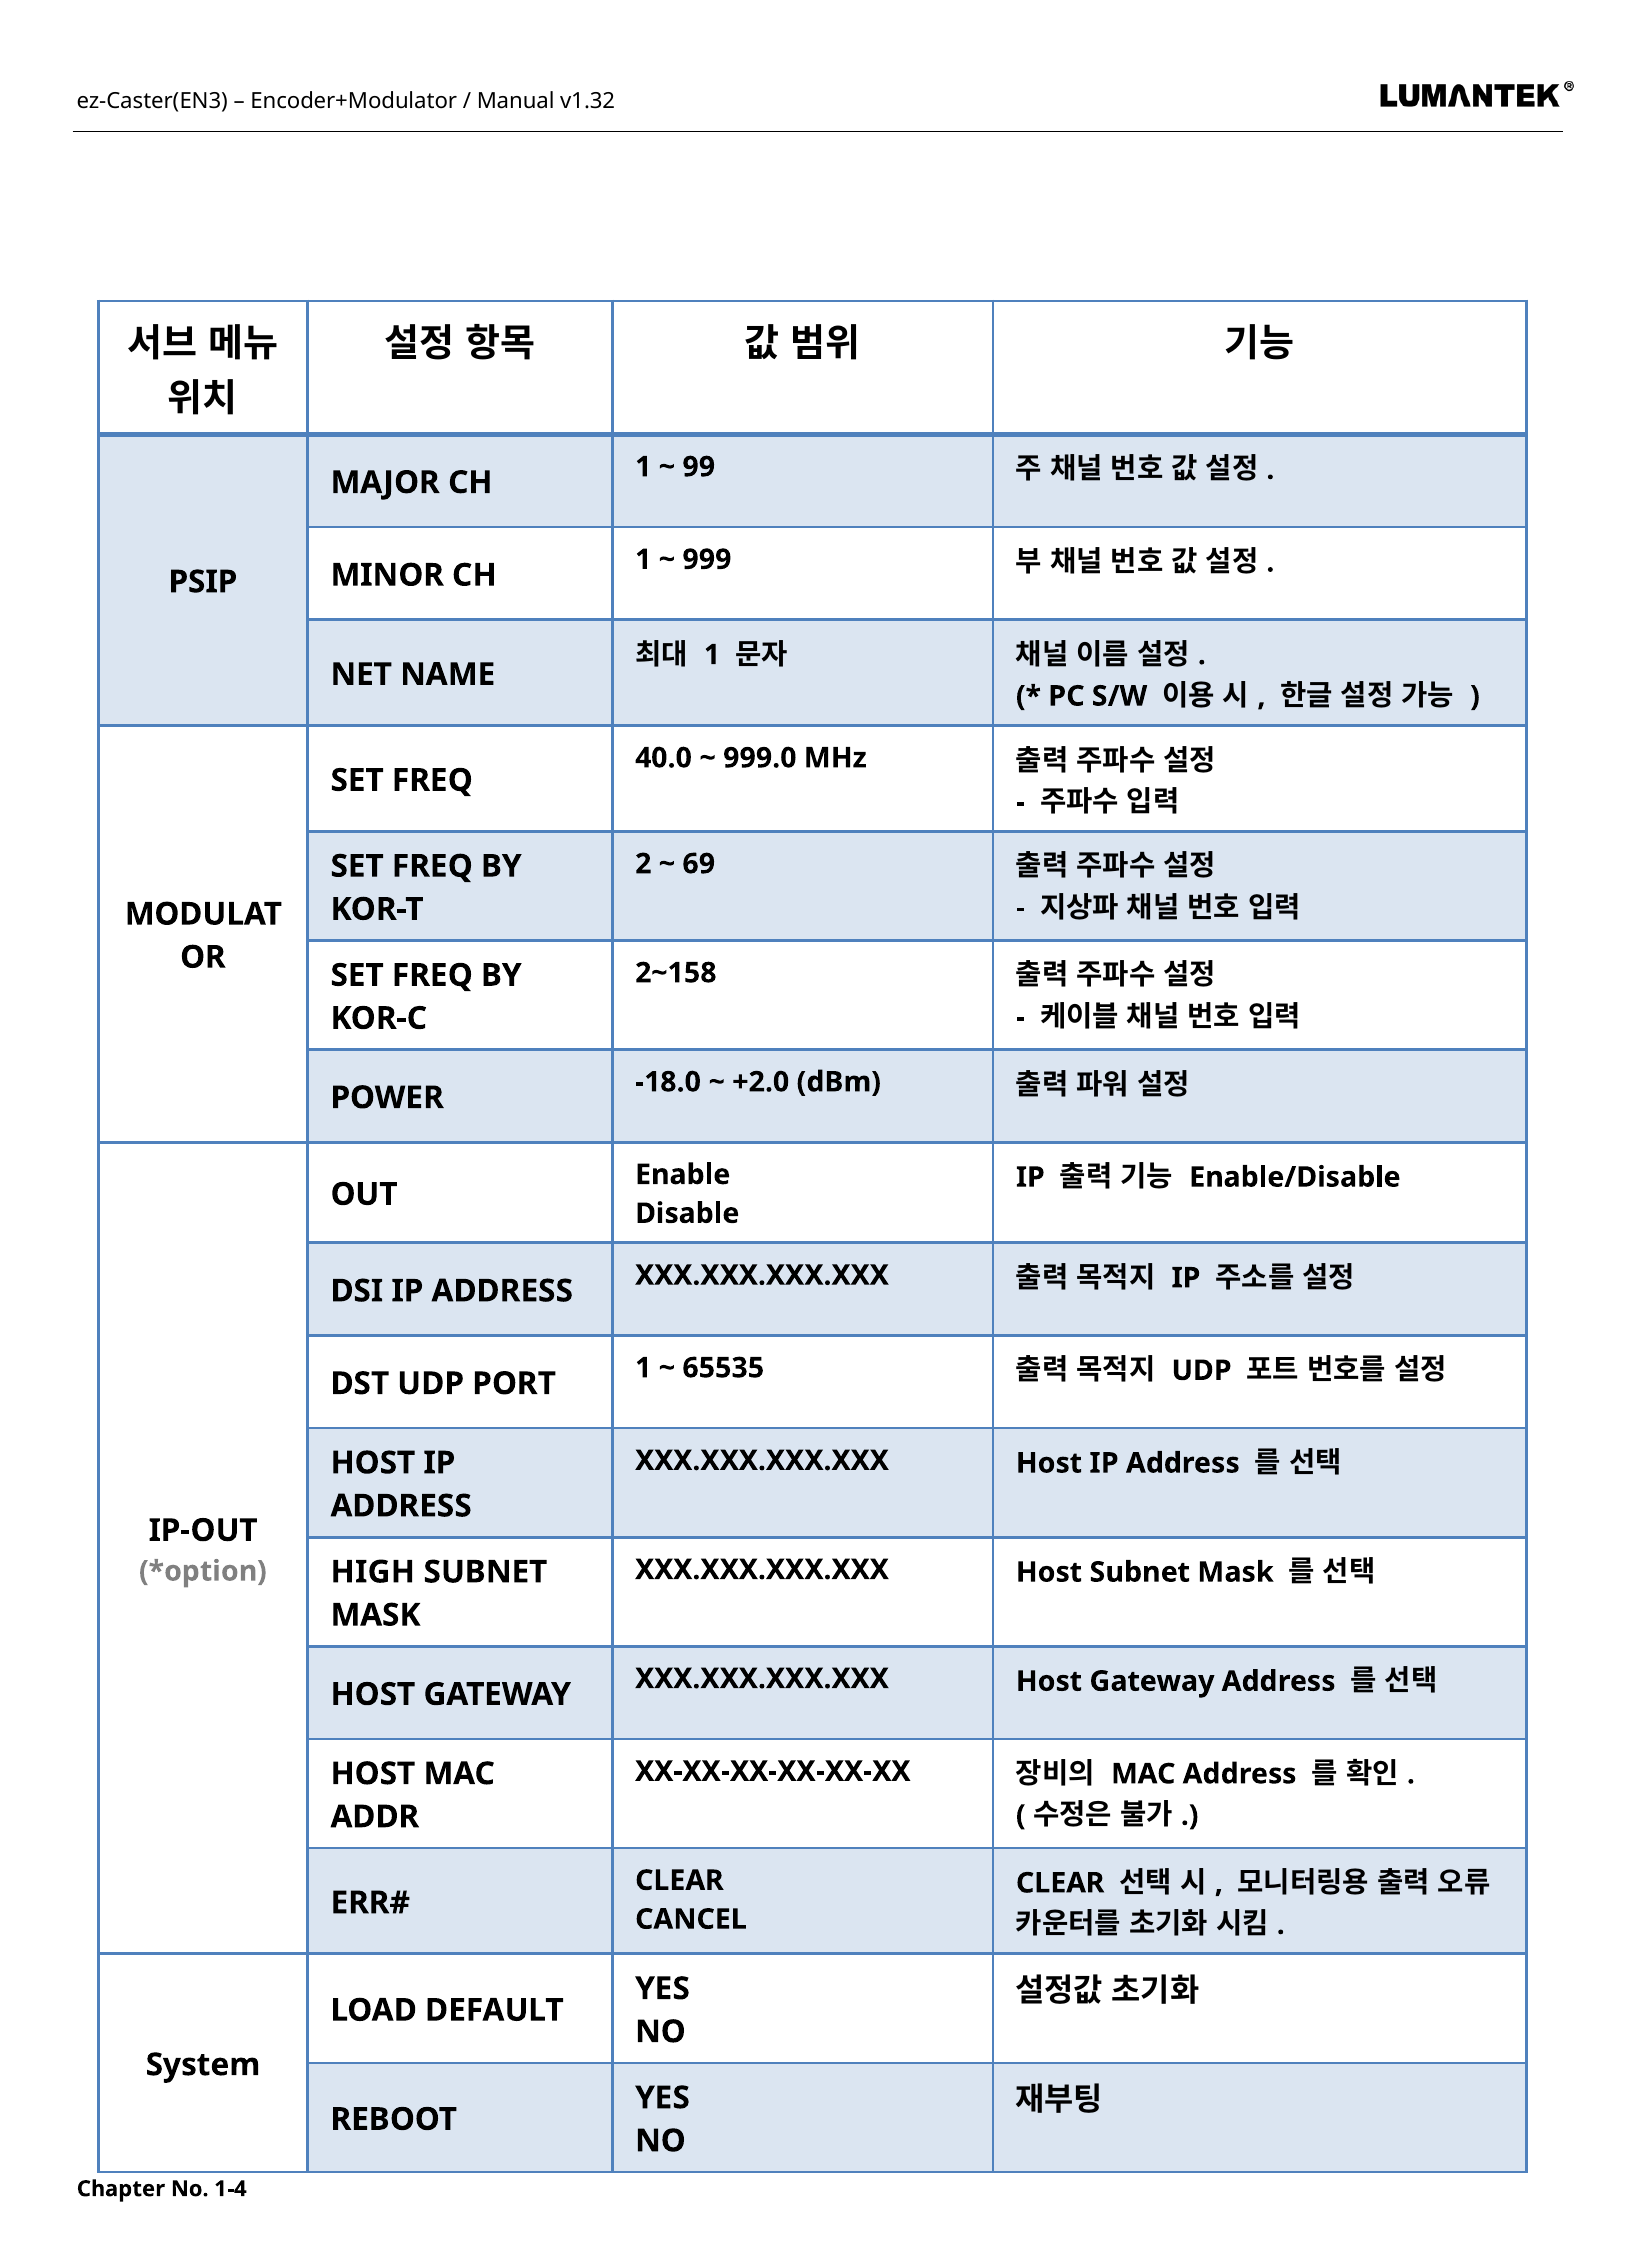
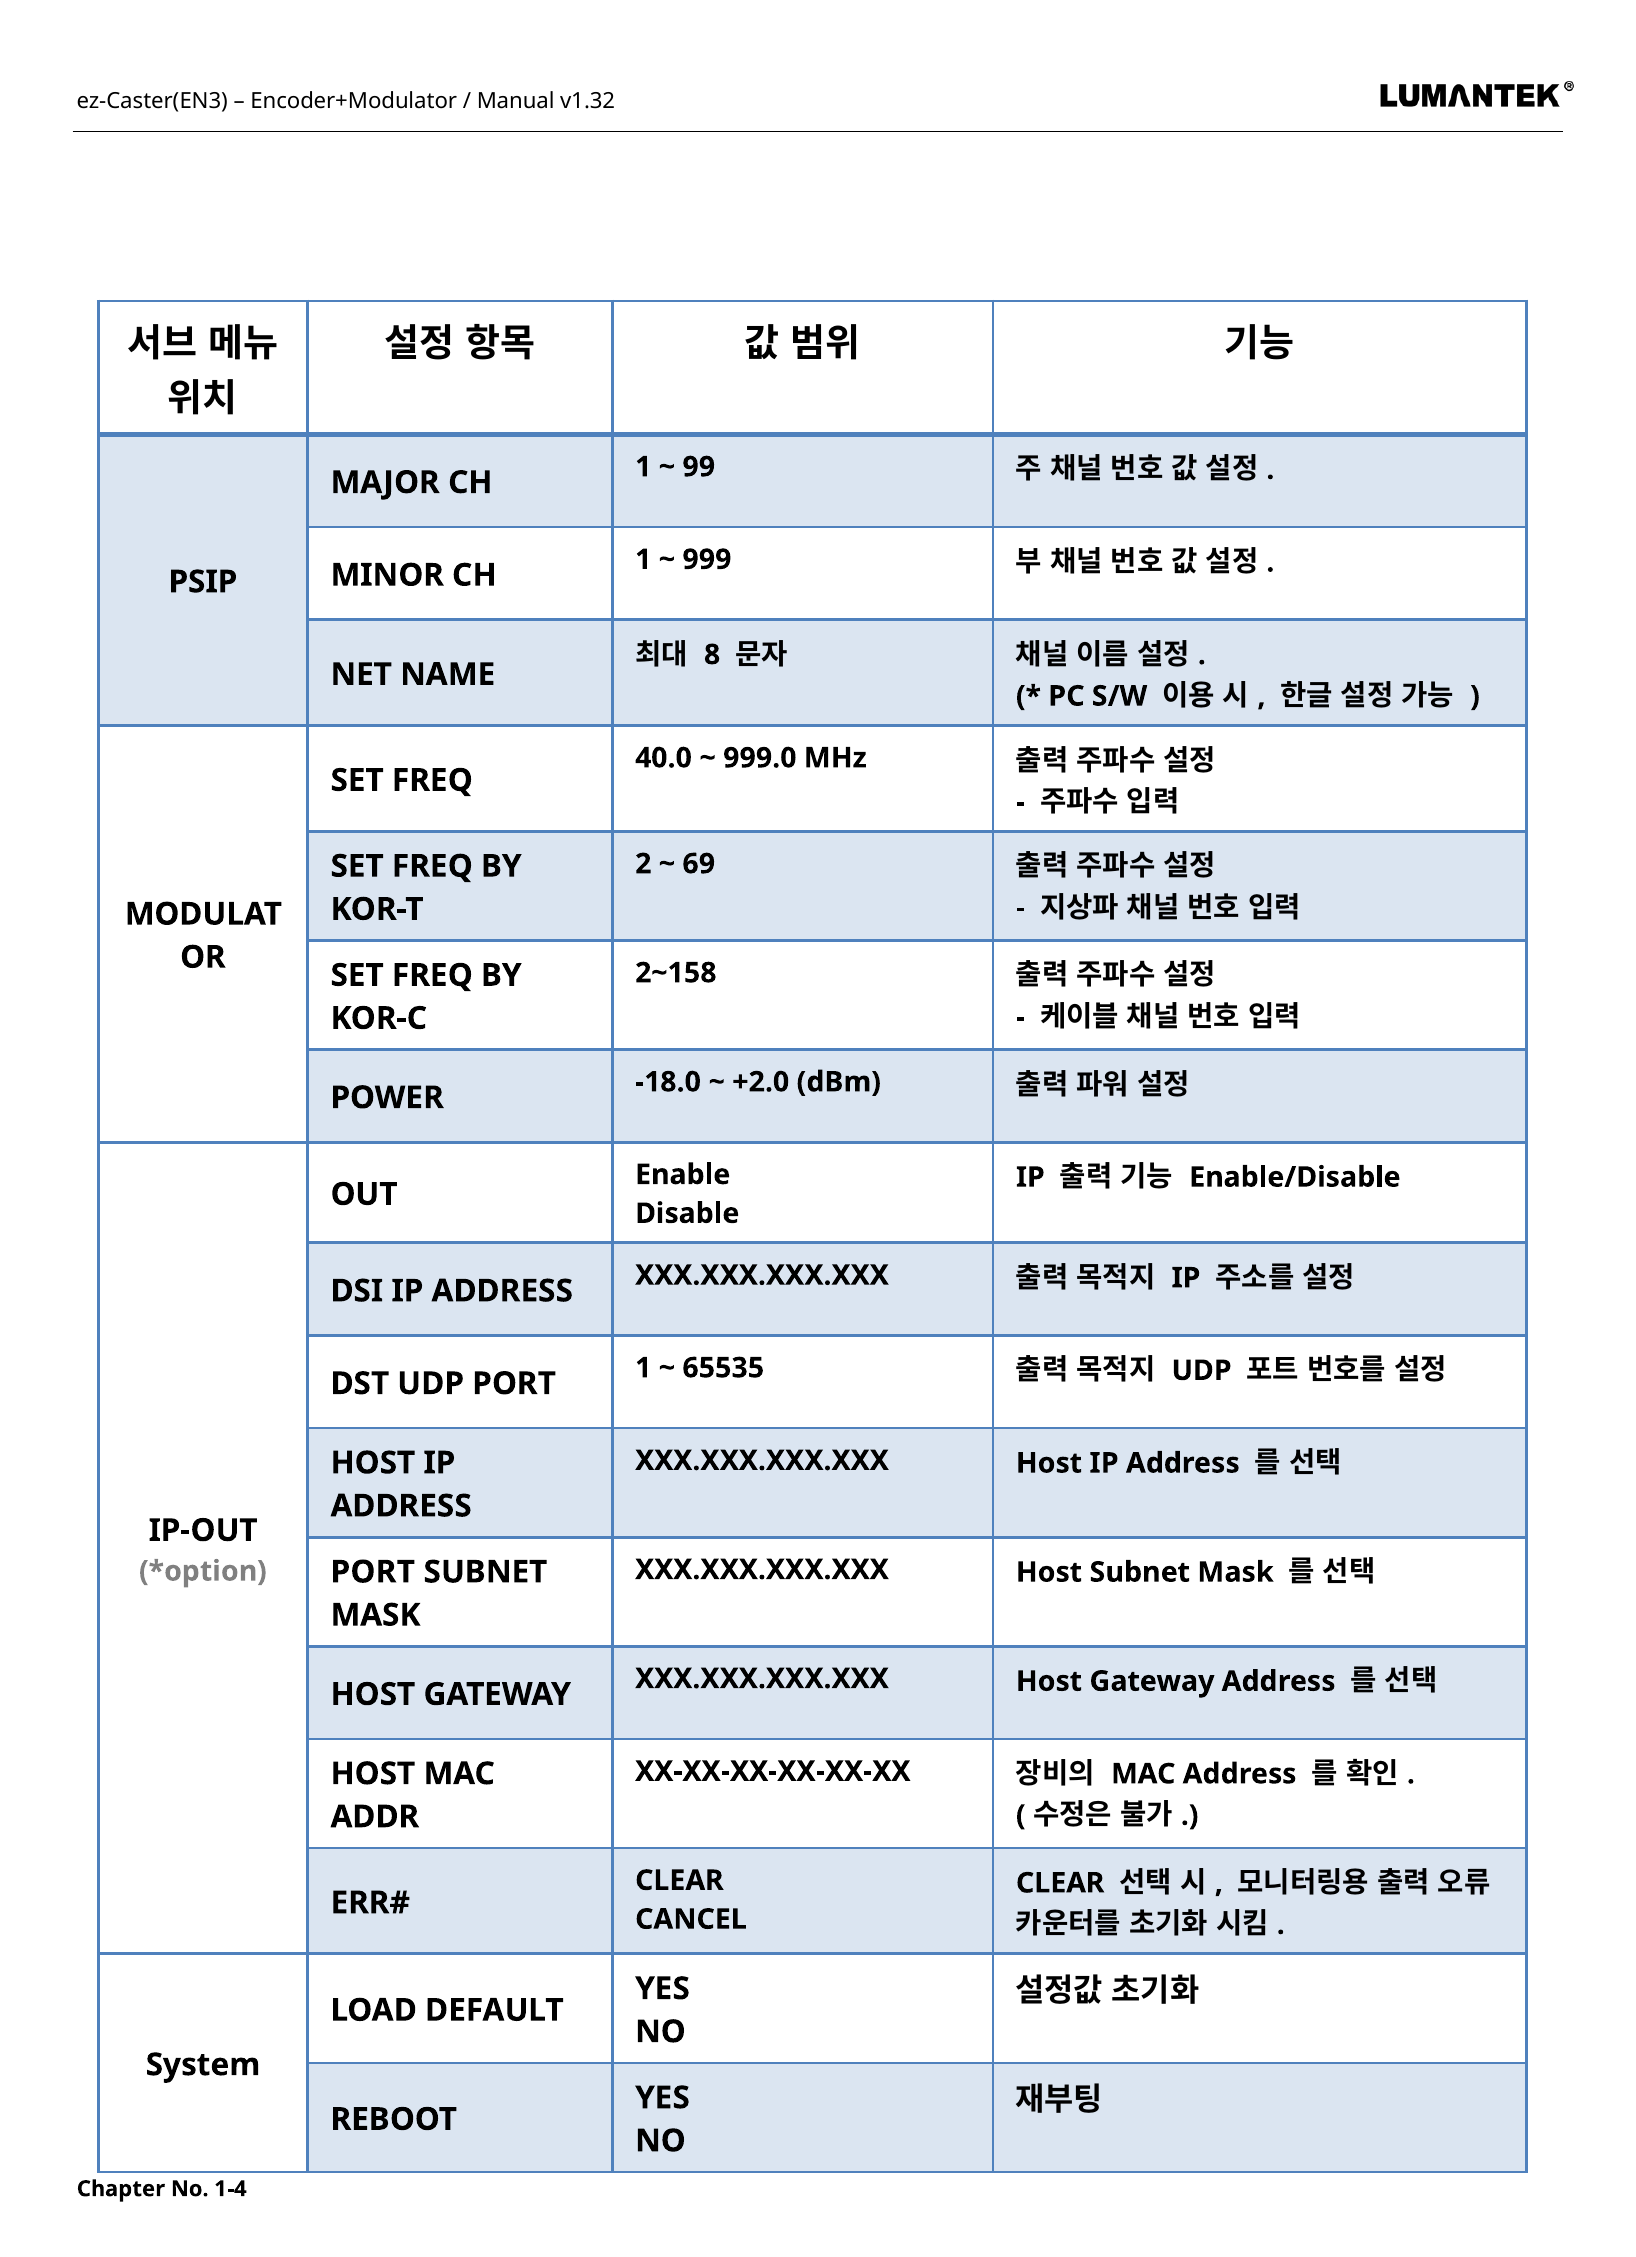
1 at (712, 655): 1 -> 8
HIGH at (373, 1572): HIGH -> PORT
